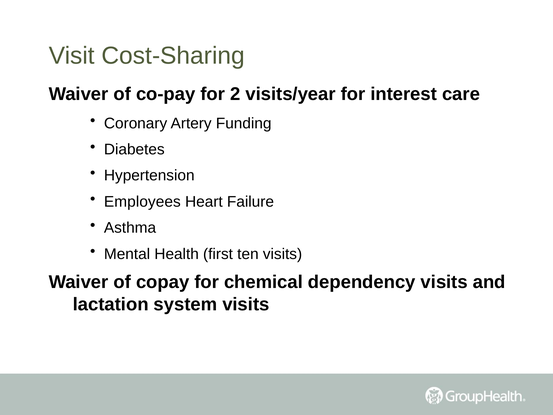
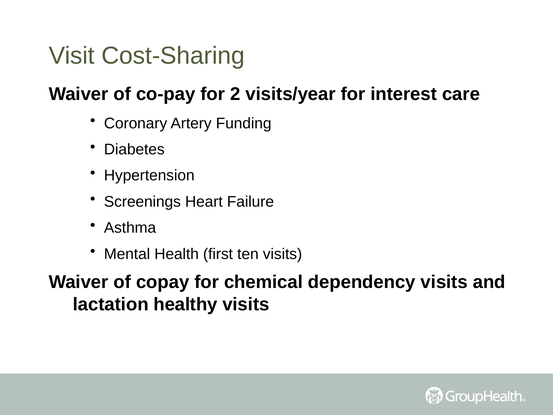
Employees: Employees -> Screenings
system: system -> healthy
